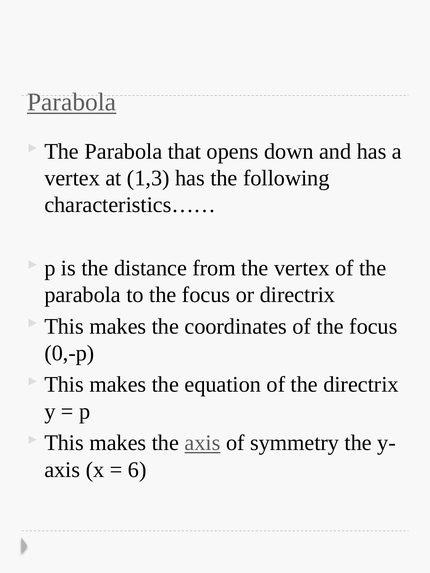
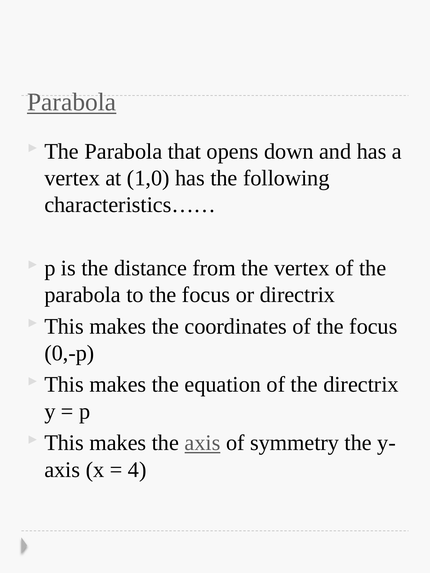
1,3: 1,3 -> 1,0
6: 6 -> 4
